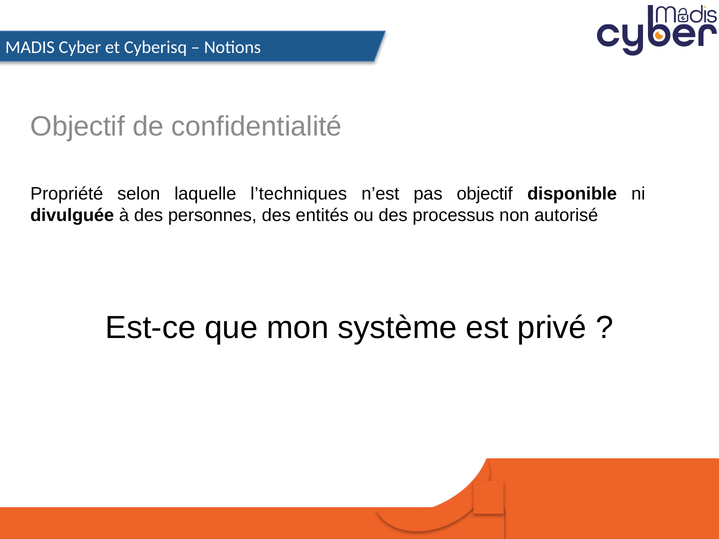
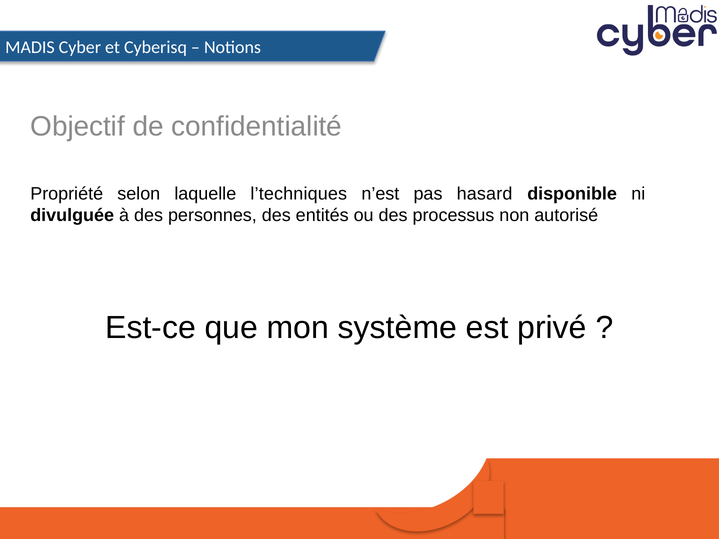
pas objectif: objectif -> hasard
